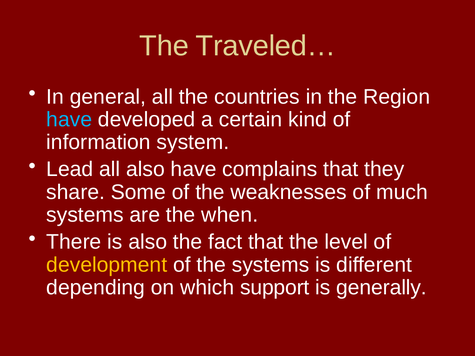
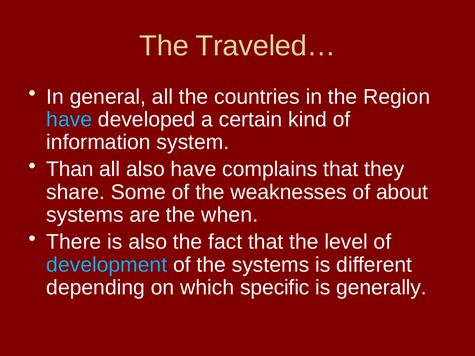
Lead: Lead -> Than
much: much -> about
development colour: yellow -> light blue
support: support -> specific
